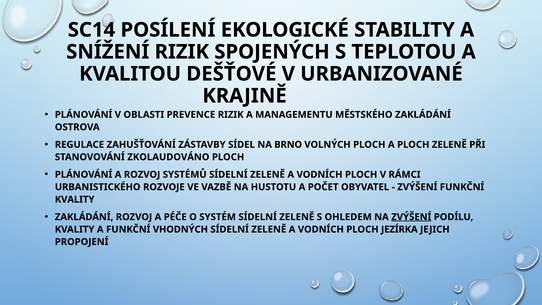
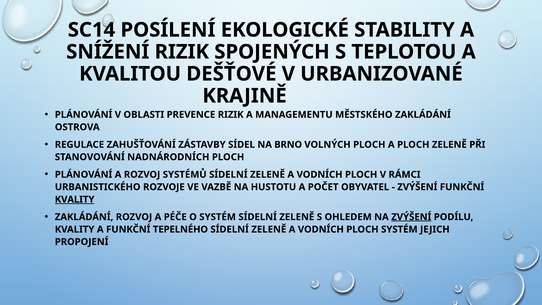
ZKOLAUDOVÁNO: ZKOLAUDOVÁNO -> NADNÁRODNÍCH
KVALITY at (75, 199) underline: none -> present
VHODNÝCH: VHODNÝCH -> TEPELNÉHO
PLOCH JEZÍRKA: JEZÍRKA -> SYSTÉM
